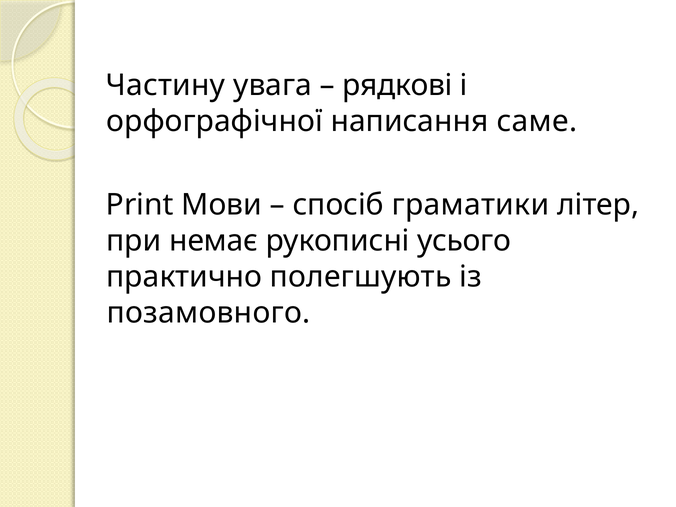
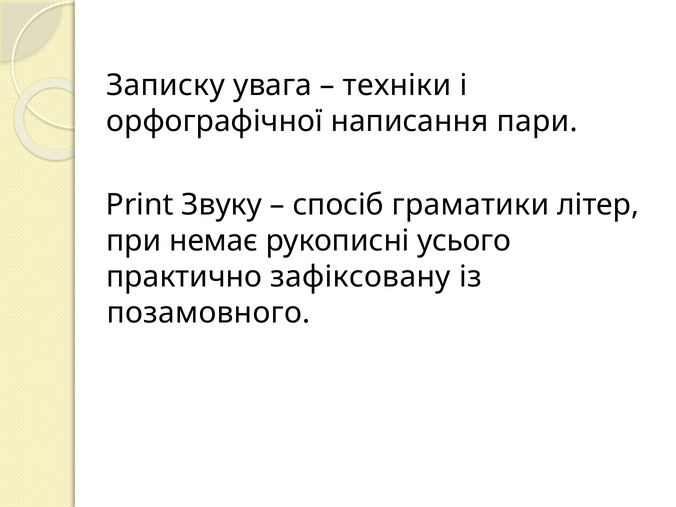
Частину: Частину -> Записку
рядкові: рядкові -> техніки
саме: саме -> пари
Мови: Мови -> Звуку
полегшують: полегшують -> зафіксовану
